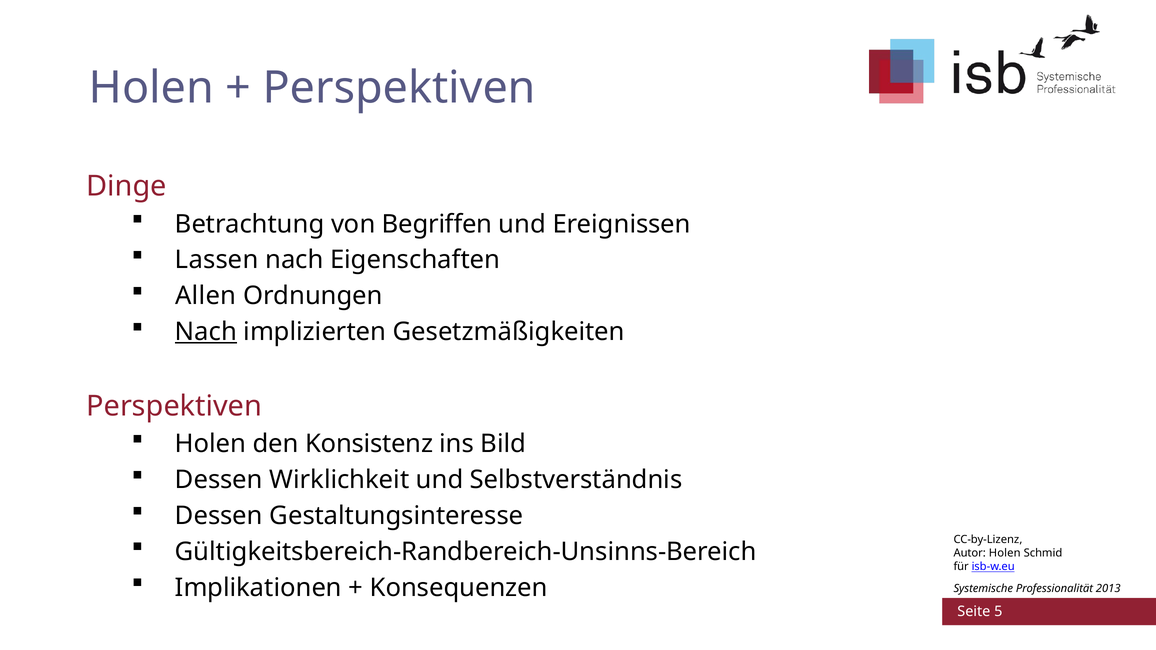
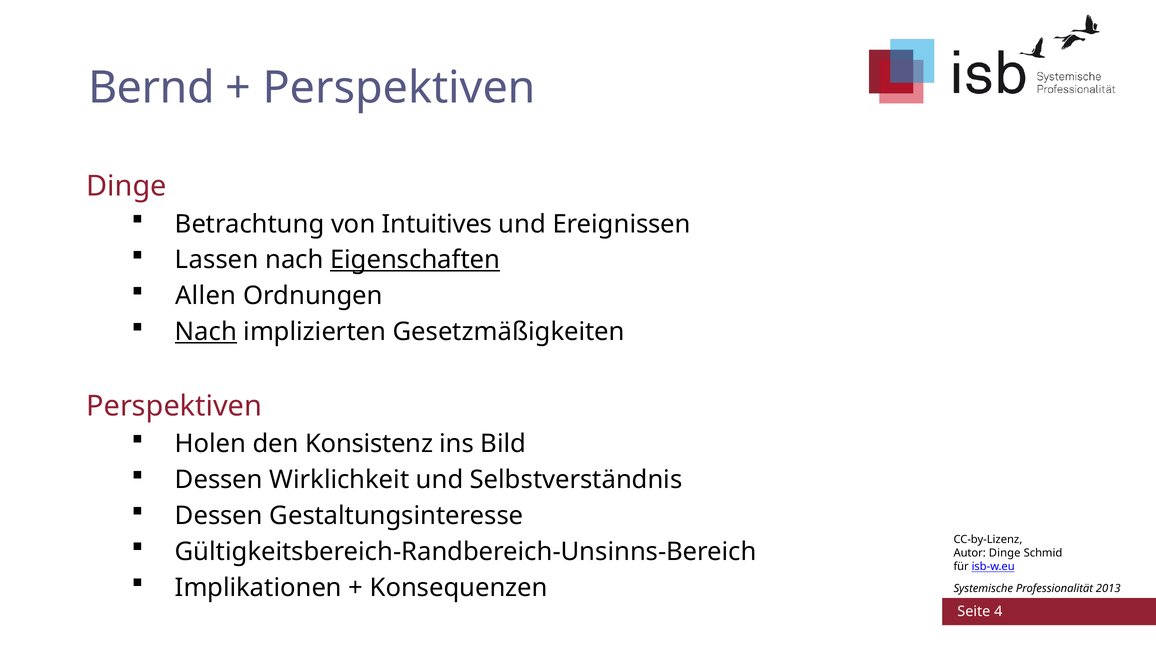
Holen at (151, 88): Holen -> Bernd
Begriffen: Begriffen -> Intuitives
Eigenschaften underline: none -> present
Autor Holen: Holen -> Dinge
5: 5 -> 4
